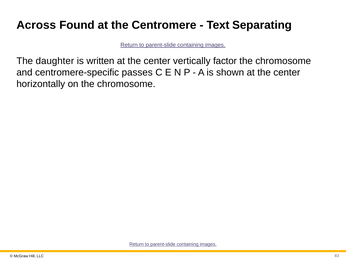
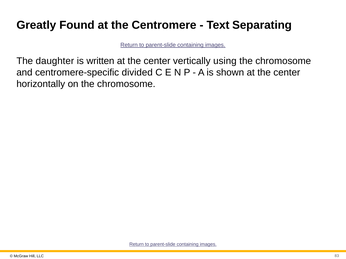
Across: Across -> Greatly
factor: factor -> using
passes: passes -> divided
